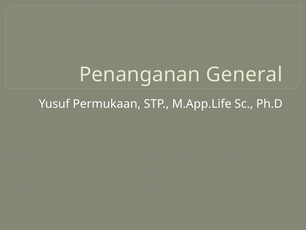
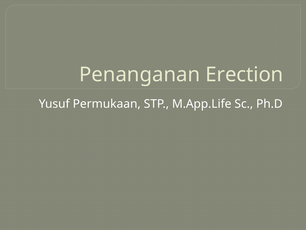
General: General -> Erection
